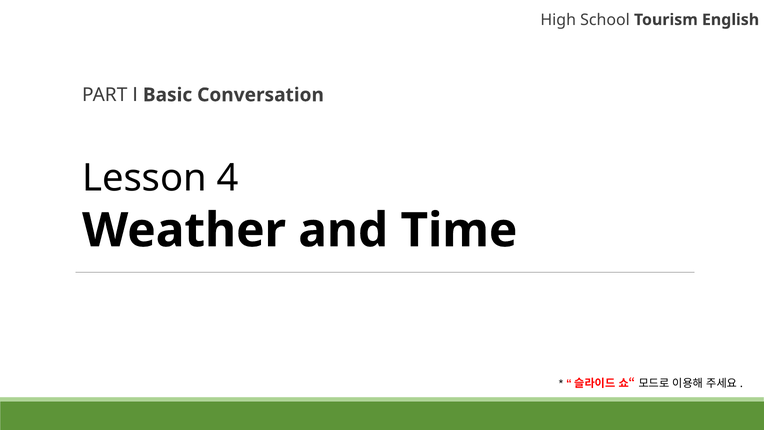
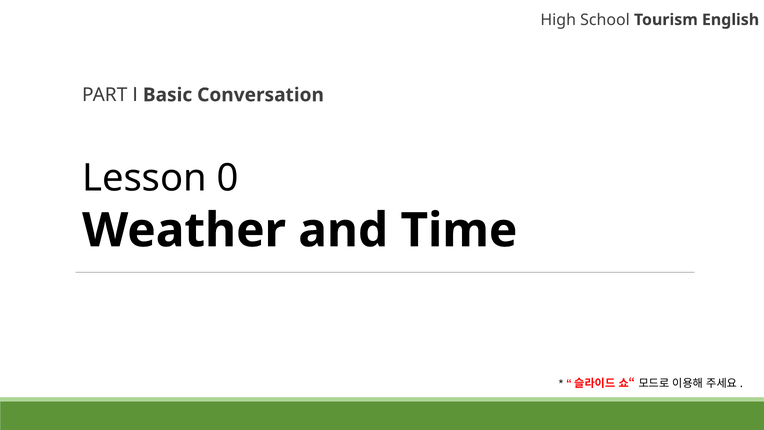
4: 4 -> 0
